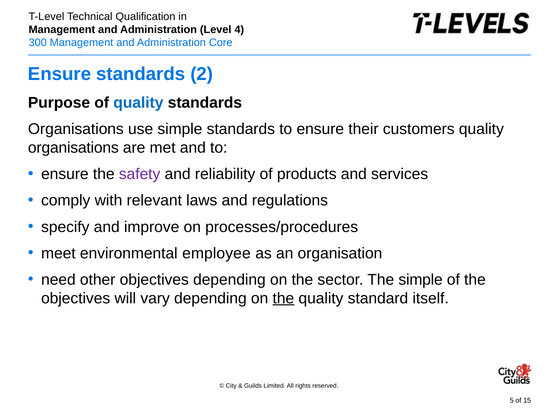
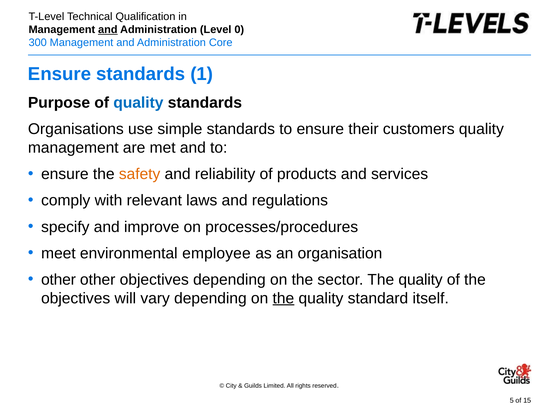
and at (108, 30) underline: none -> present
4: 4 -> 0
2: 2 -> 1
organisations at (73, 148): organisations -> management
safety colour: purple -> orange
need at (58, 280): need -> other
sector The simple: simple -> quality
